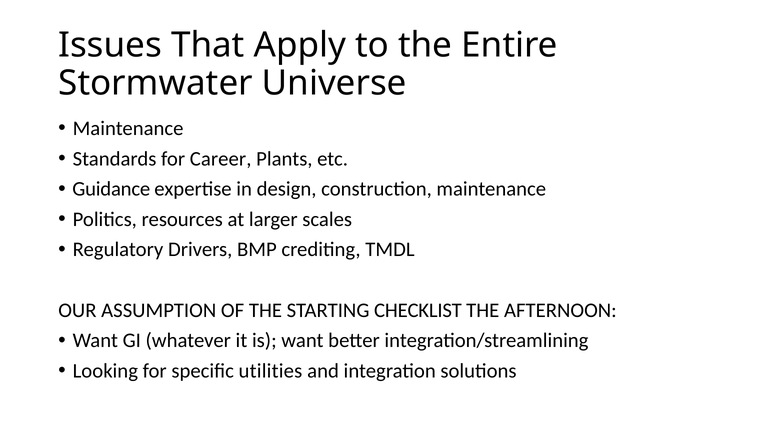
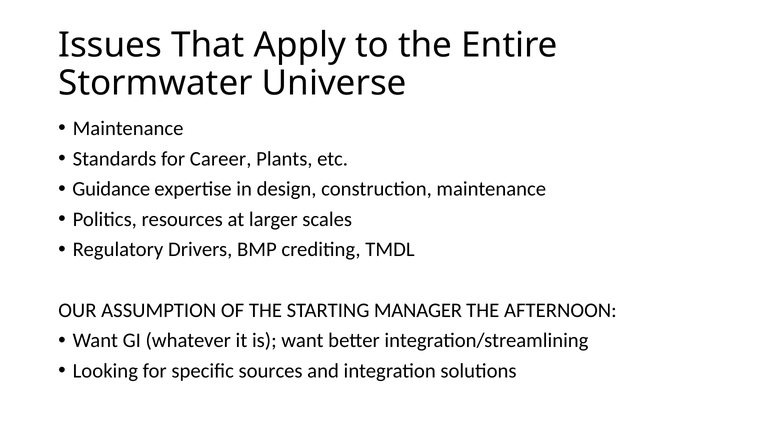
CHECKLIST: CHECKLIST -> MANAGER
utilities: utilities -> sources
